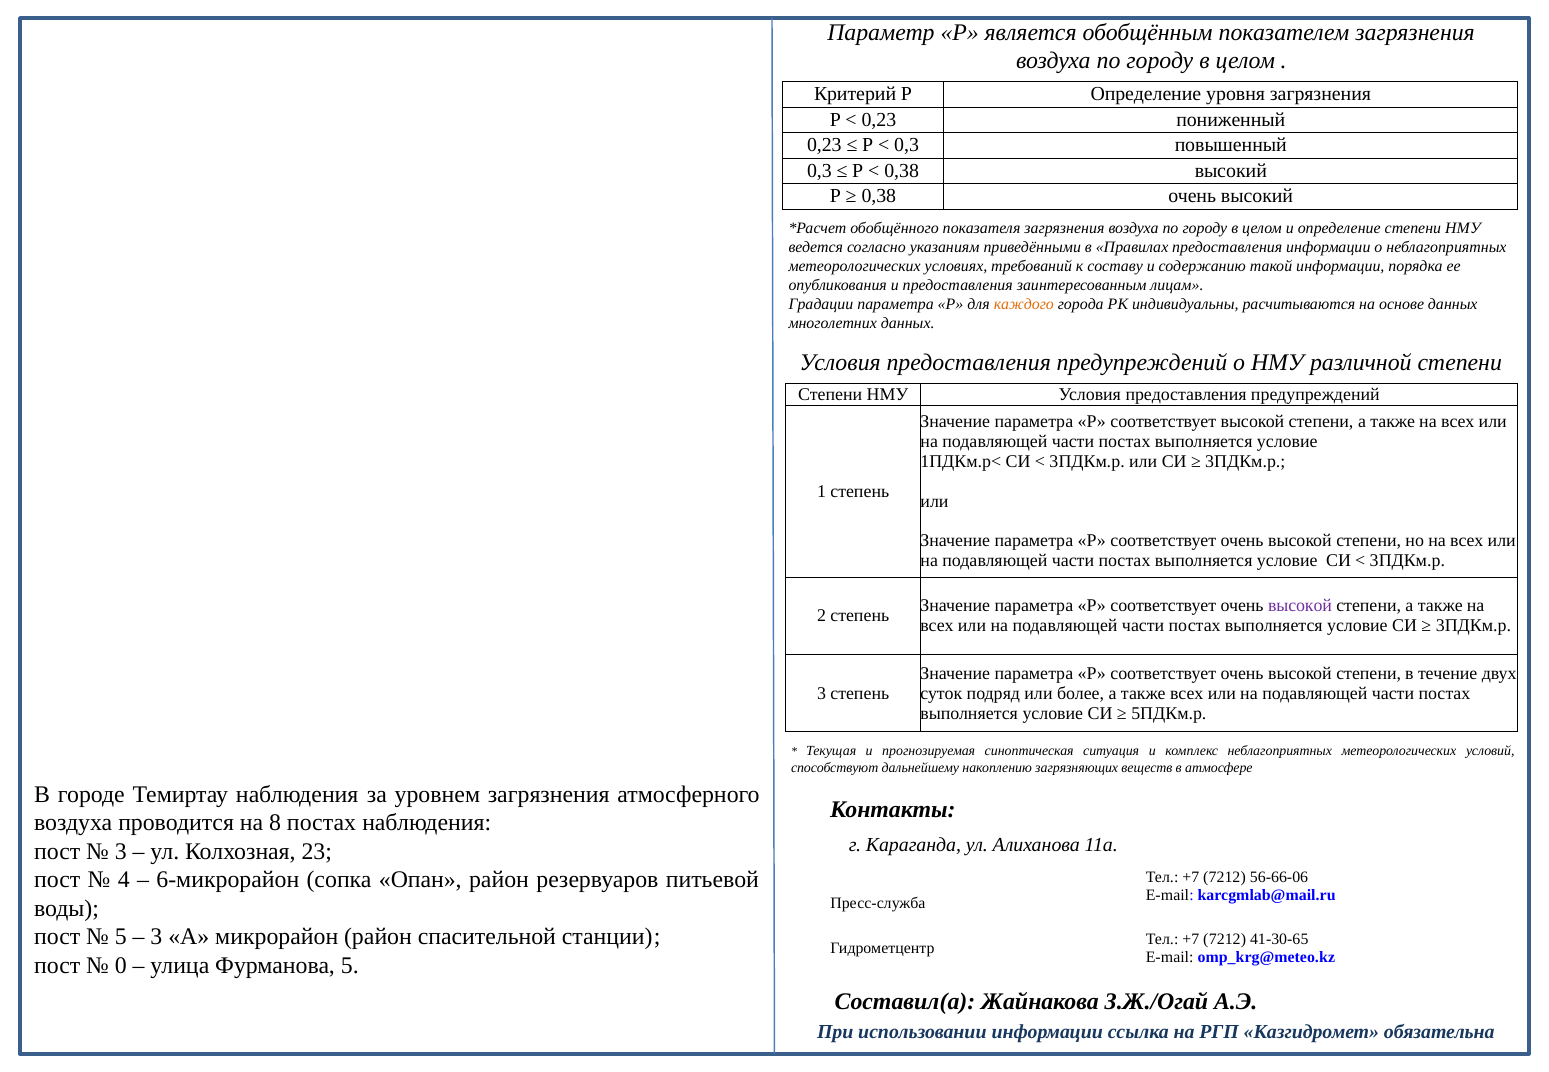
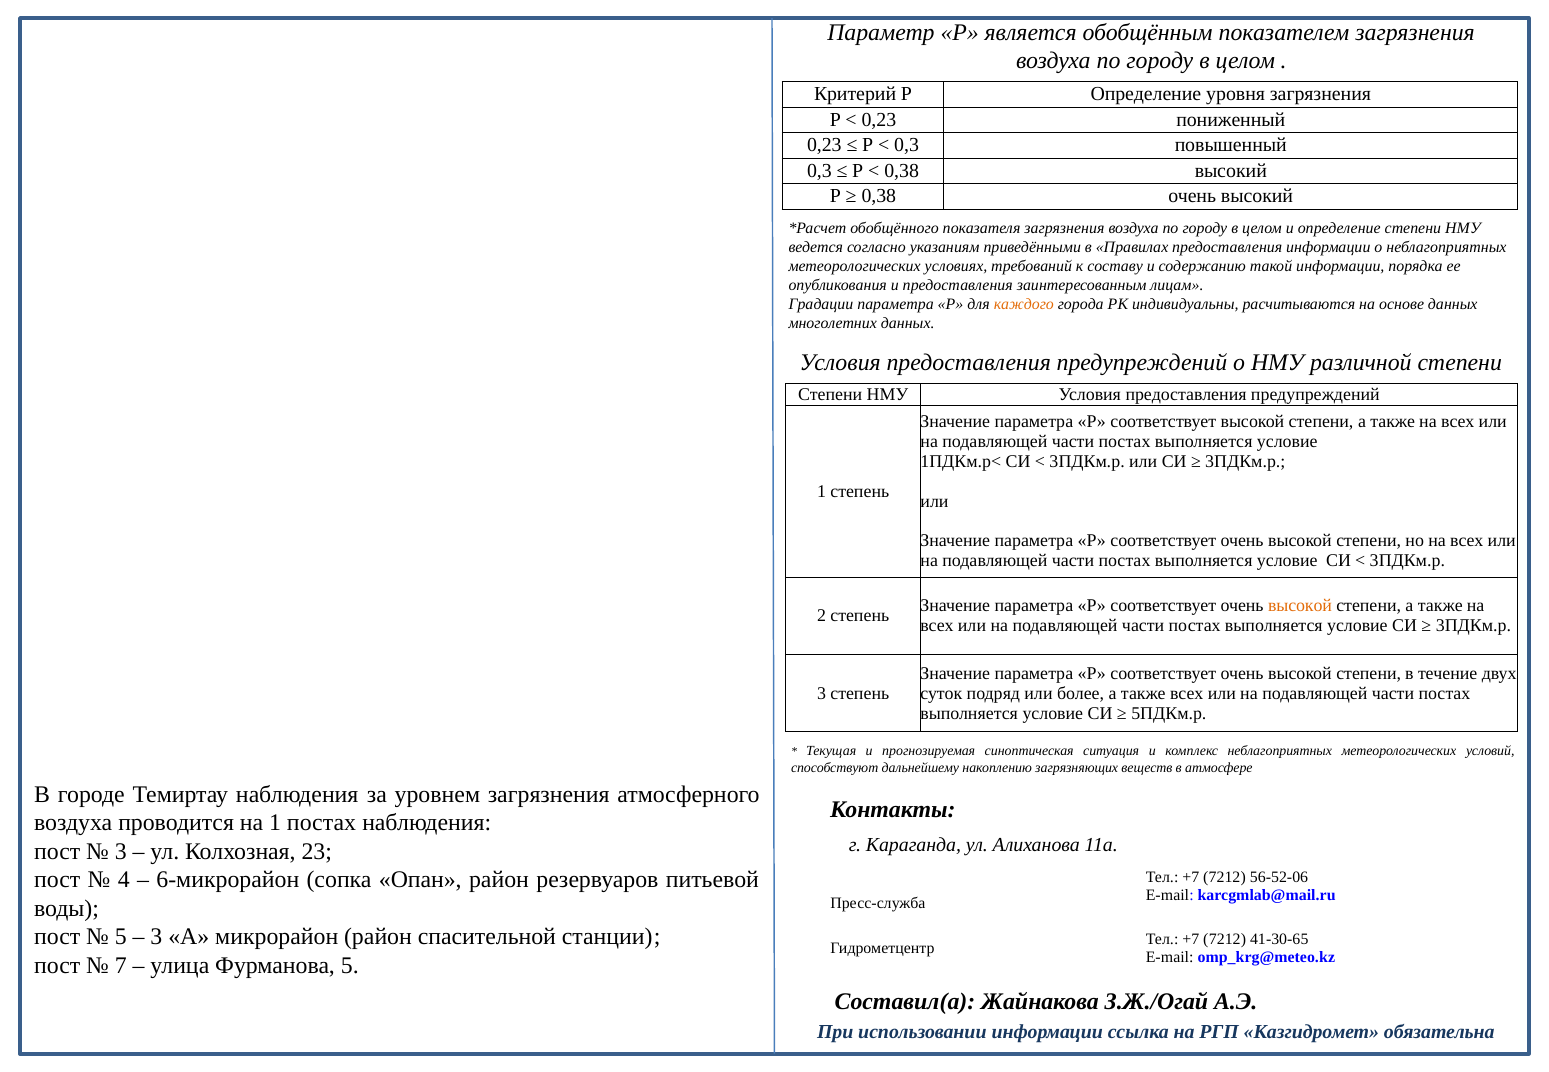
высокой at (1300, 606) colour: purple -> orange
на 8: 8 -> 1
56-66-06: 56-66-06 -> 56-52-06
0: 0 -> 7
